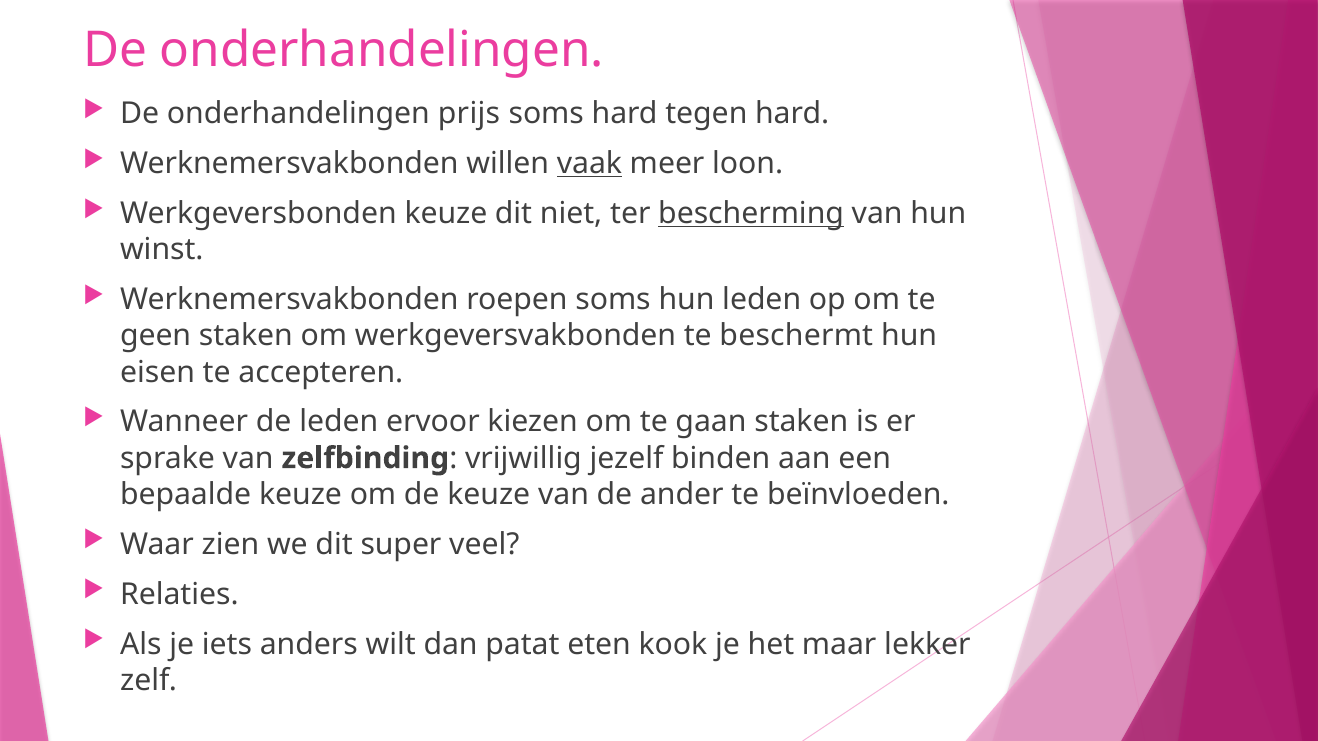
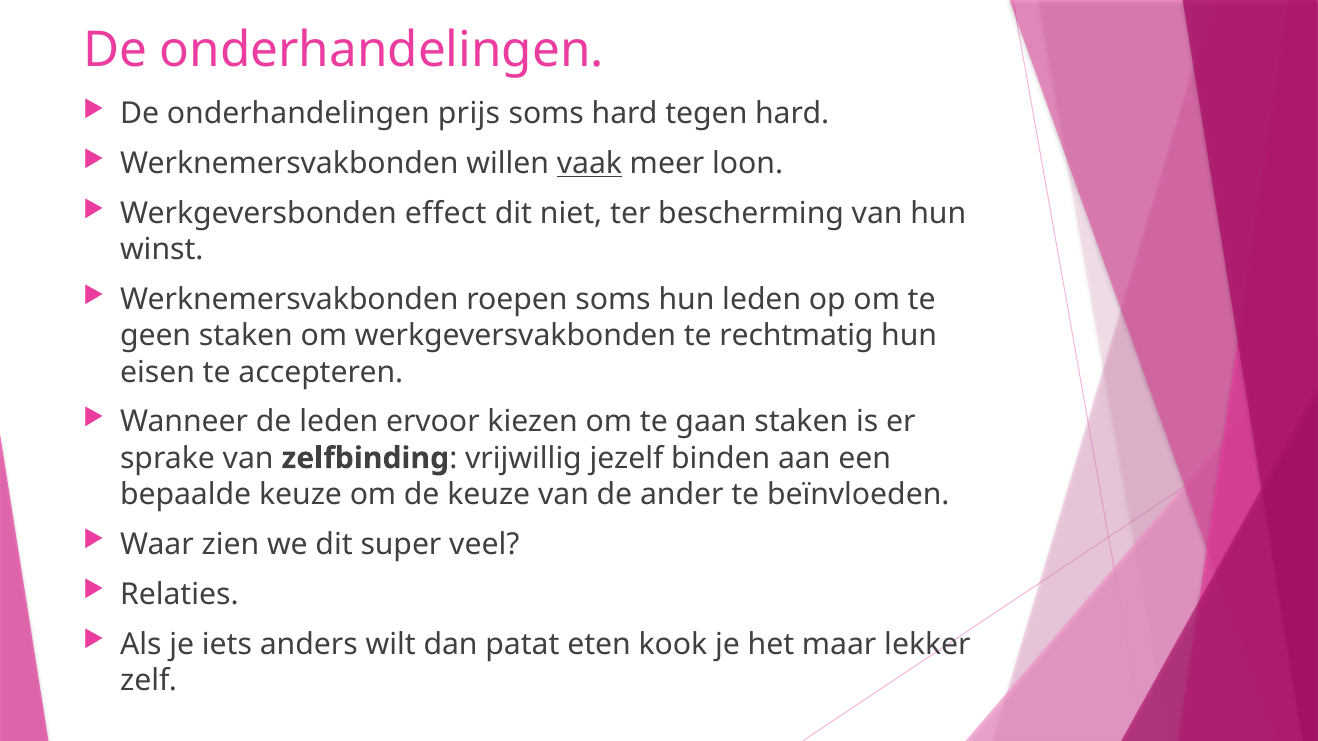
Werkgeversbonden keuze: keuze -> effect
bescherming underline: present -> none
beschermt: beschermt -> rechtmatig
